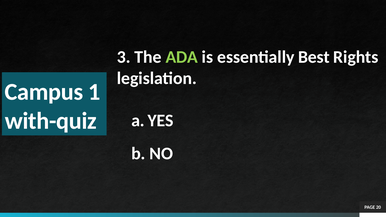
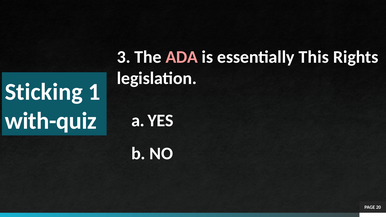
ADA colour: light green -> pink
Best: Best -> This
Campus: Campus -> Sticking
